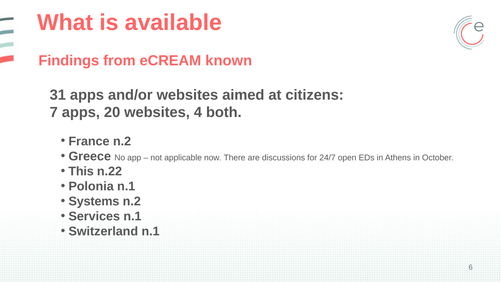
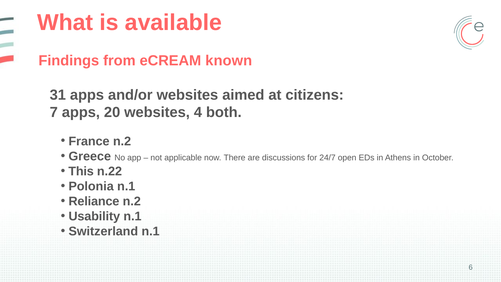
Systems: Systems -> Reliance
Services: Services -> Usability
